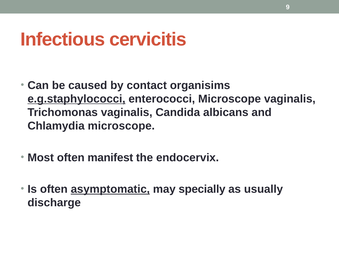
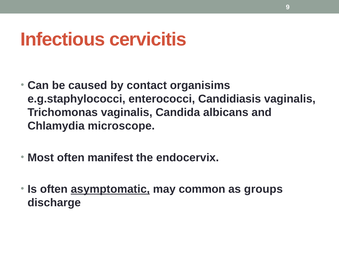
e.g.staphylococci underline: present -> none
enterococci Microscope: Microscope -> Candidiasis
specially: specially -> common
usually: usually -> groups
